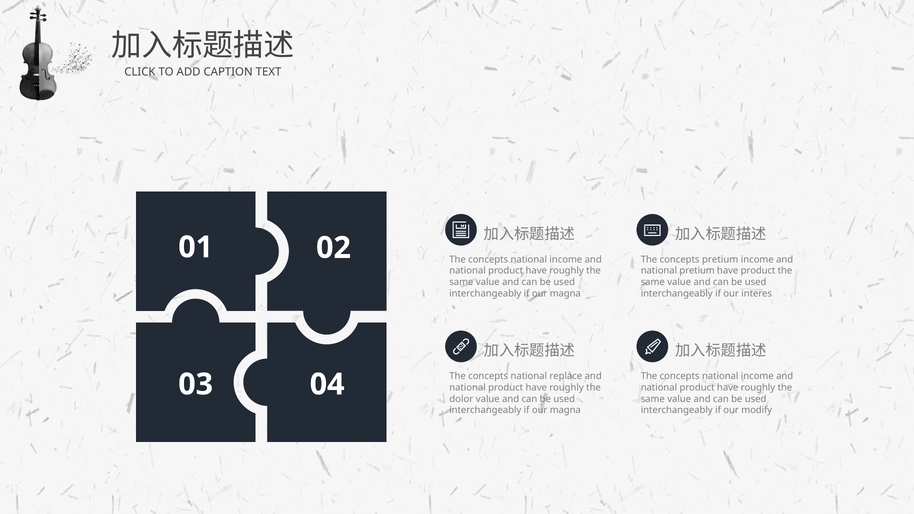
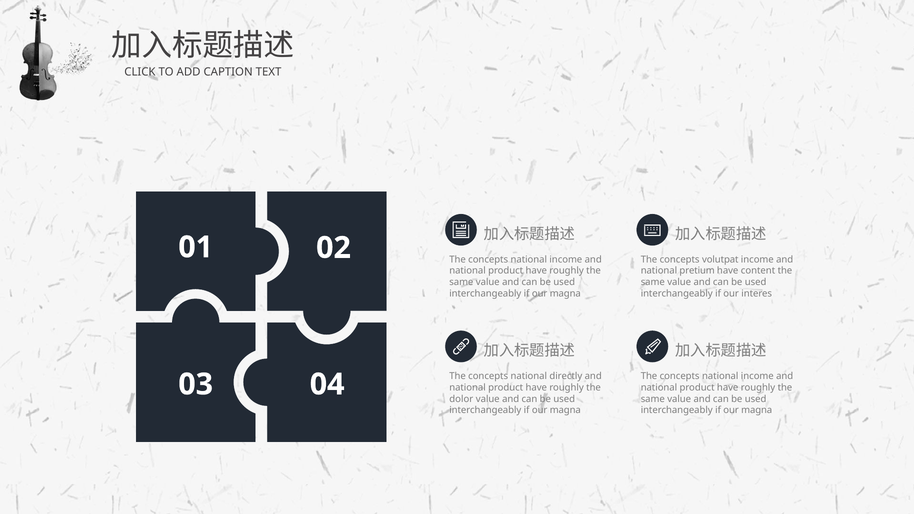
concepts pretium: pretium -> volutpat
have product: product -> content
replace: replace -> directly
modify at (757, 411): modify -> magna
